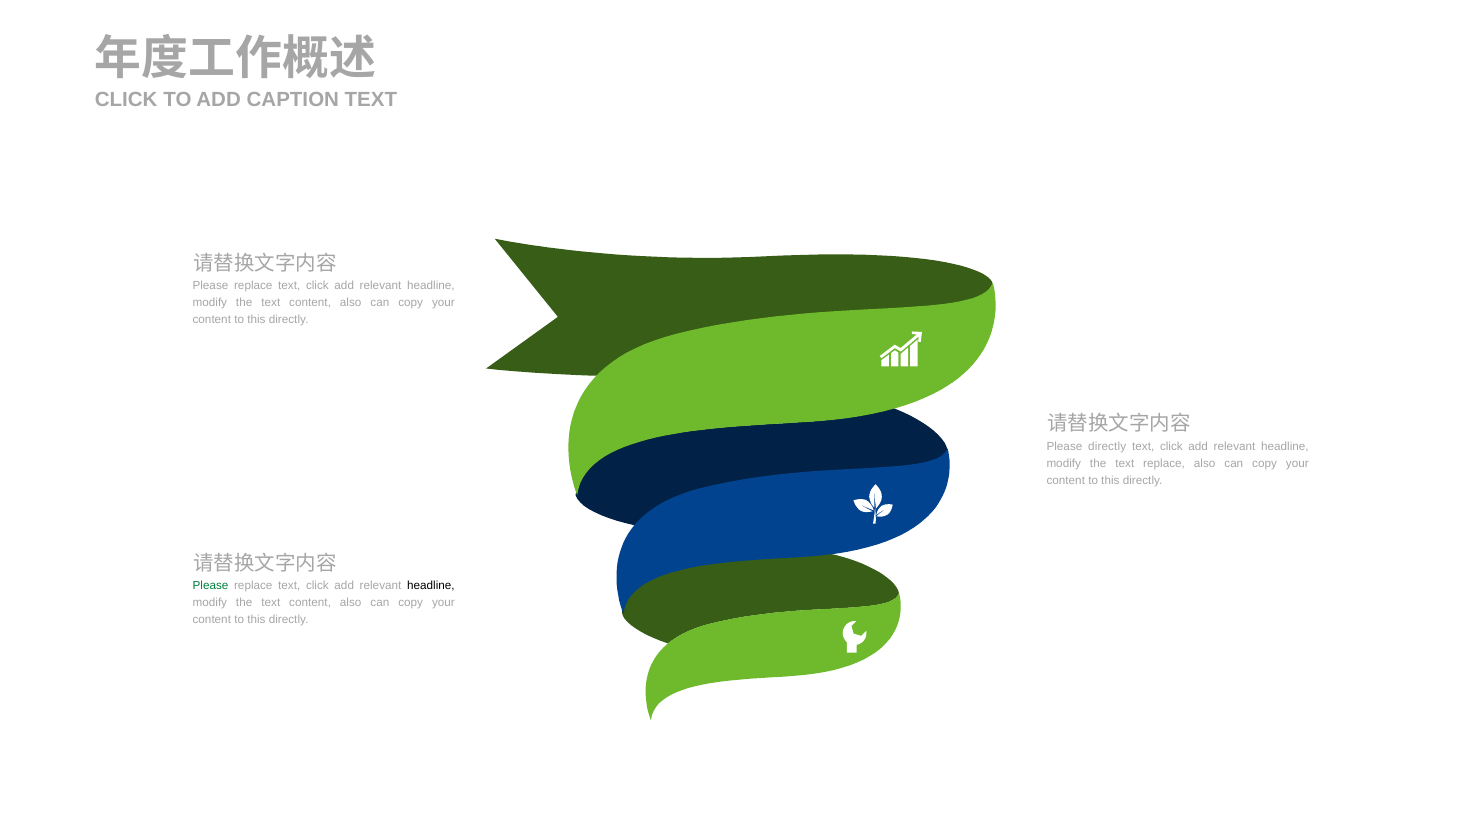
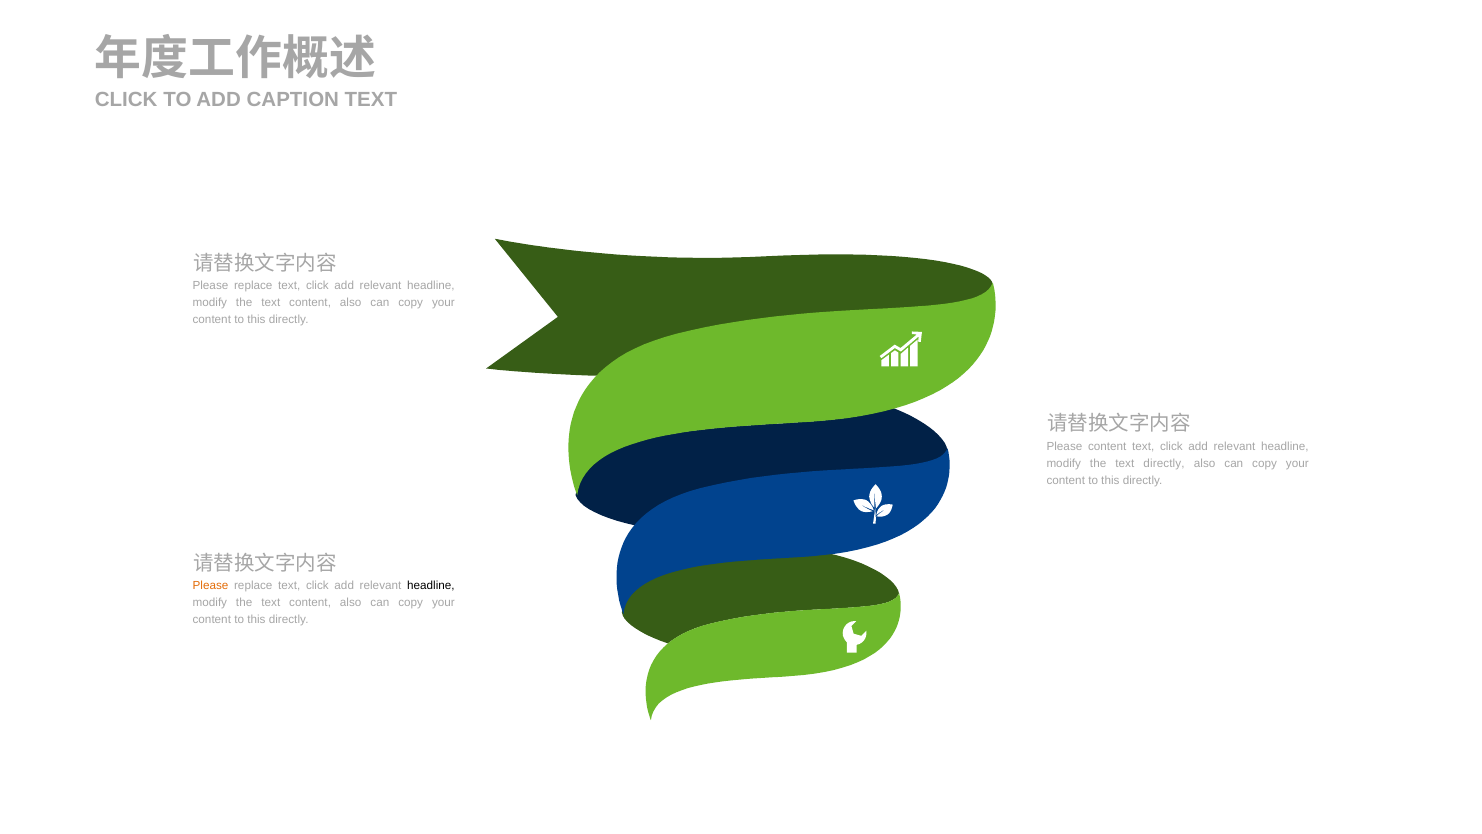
Please directly: directly -> content
text replace: replace -> directly
Please at (210, 586) colour: green -> orange
